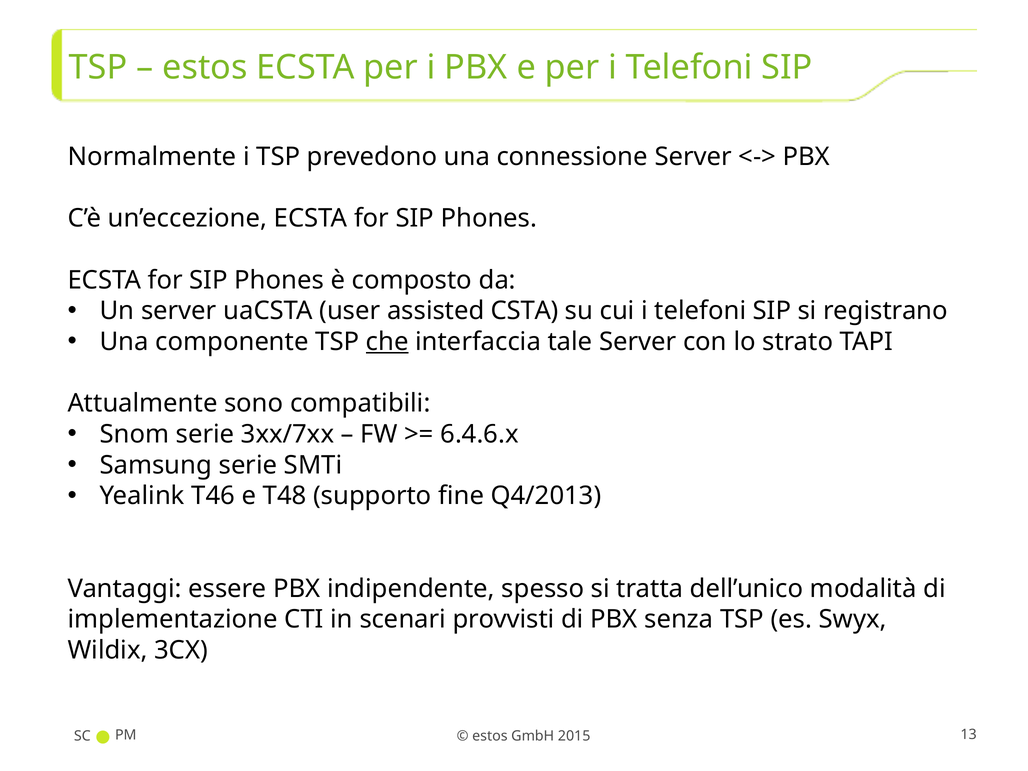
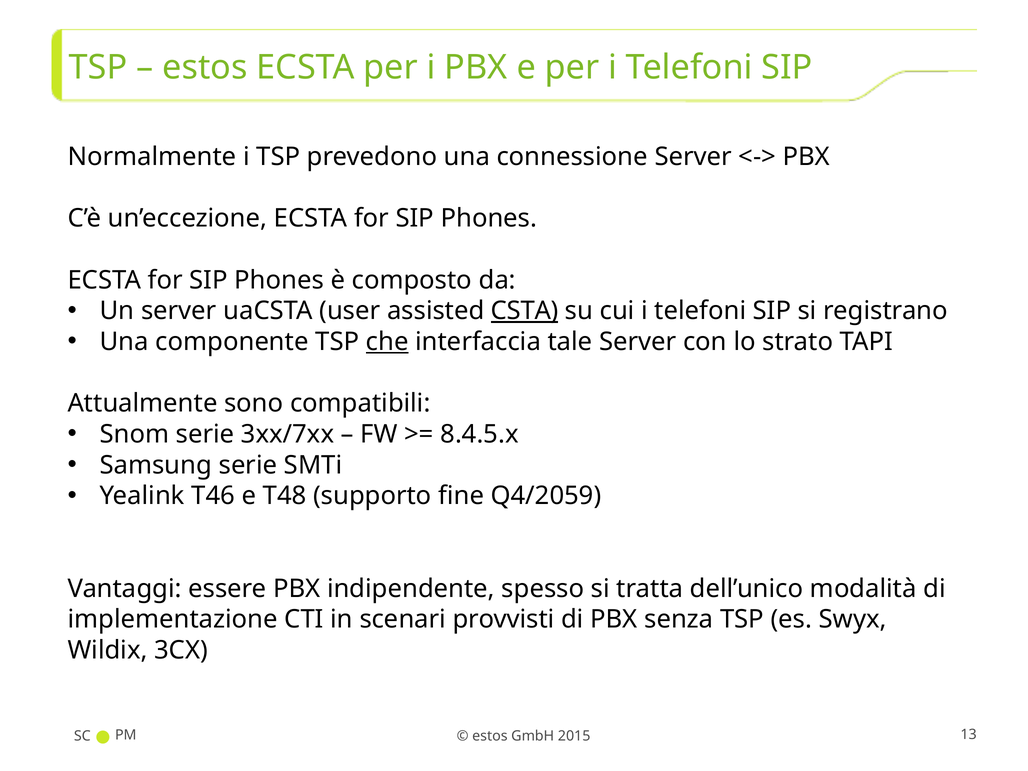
CSTA underline: none -> present
6.4.6.x: 6.4.6.x -> 8.4.5.x
Q4/2013: Q4/2013 -> Q4/2059
